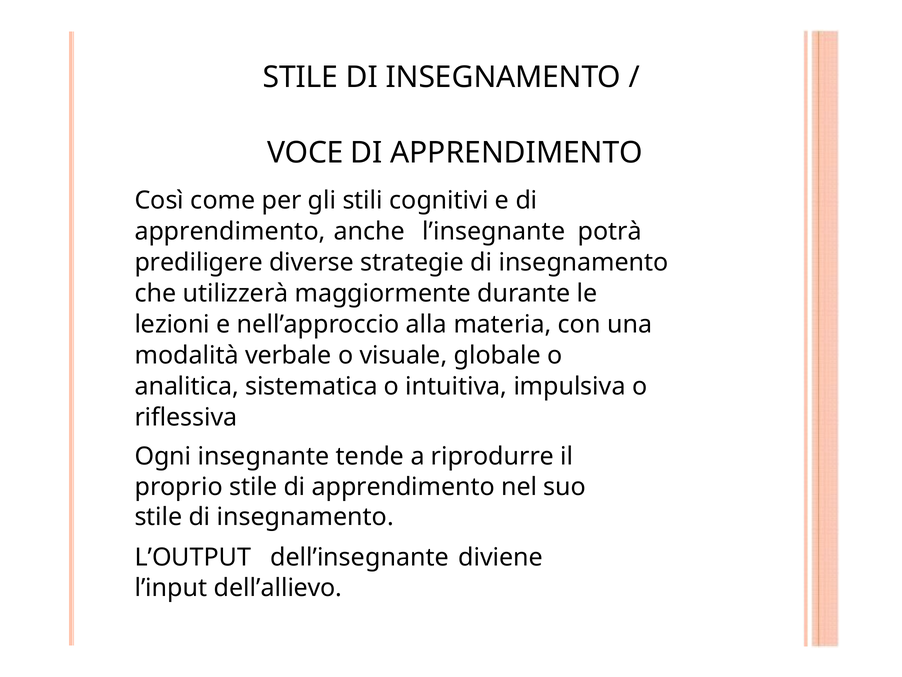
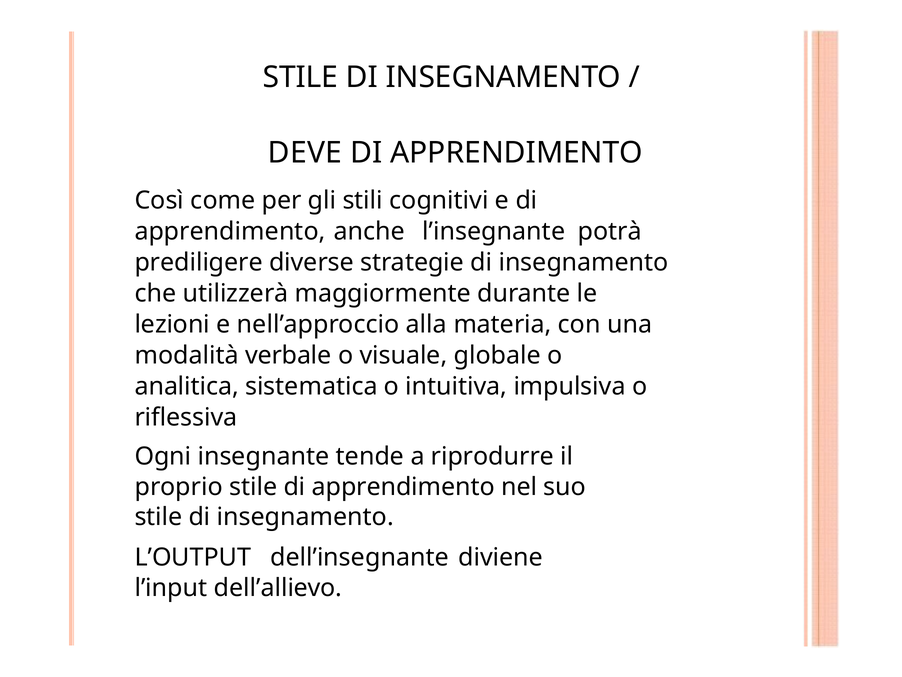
VOCE: VOCE -> DEVE
